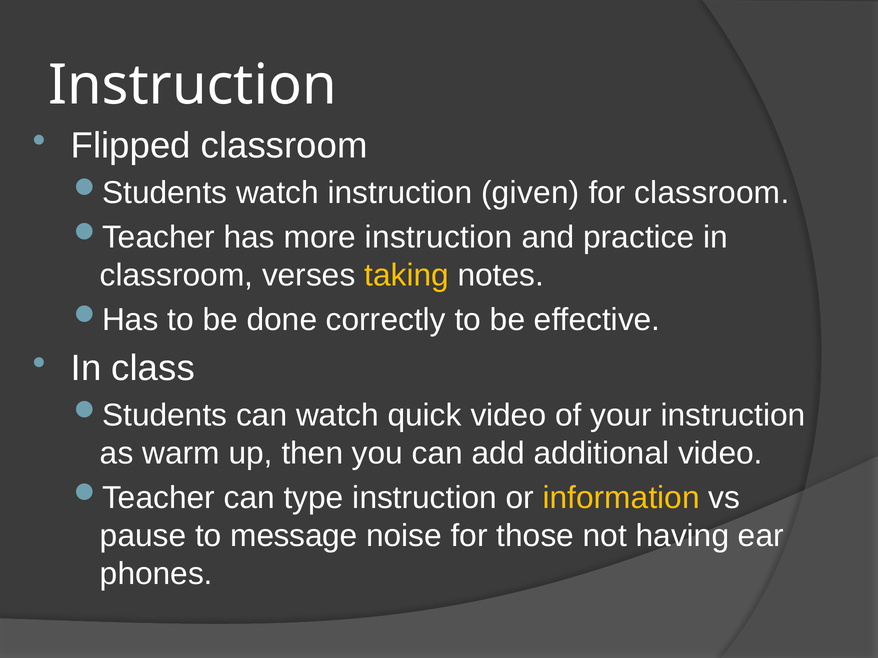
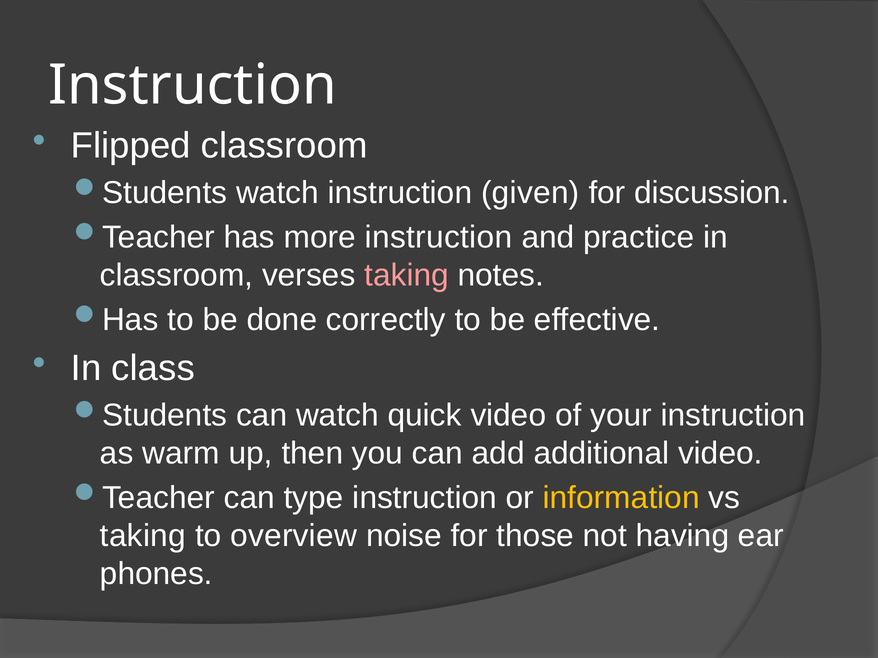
for classroom: classroom -> discussion
taking at (407, 276) colour: yellow -> pink
pause at (143, 536): pause -> taking
message: message -> overview
